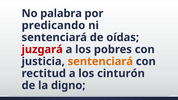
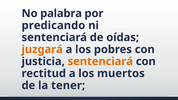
juzgará colour: red -> orange
cinturón: cinturón -> muertos
digno: digno -> tener
